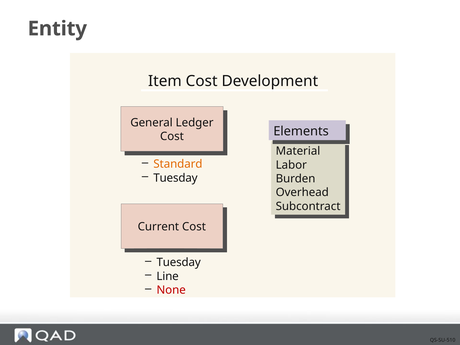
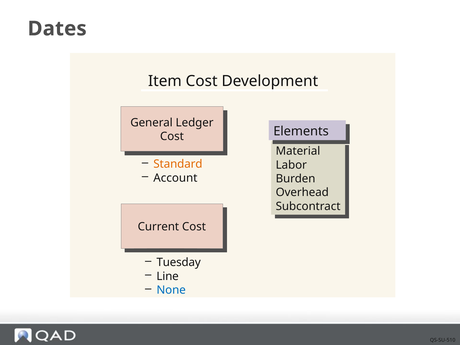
Entity: Entity -> Dates
Tuesday at (175, 178): Tuesday -> Account
None colour: red -> blue
